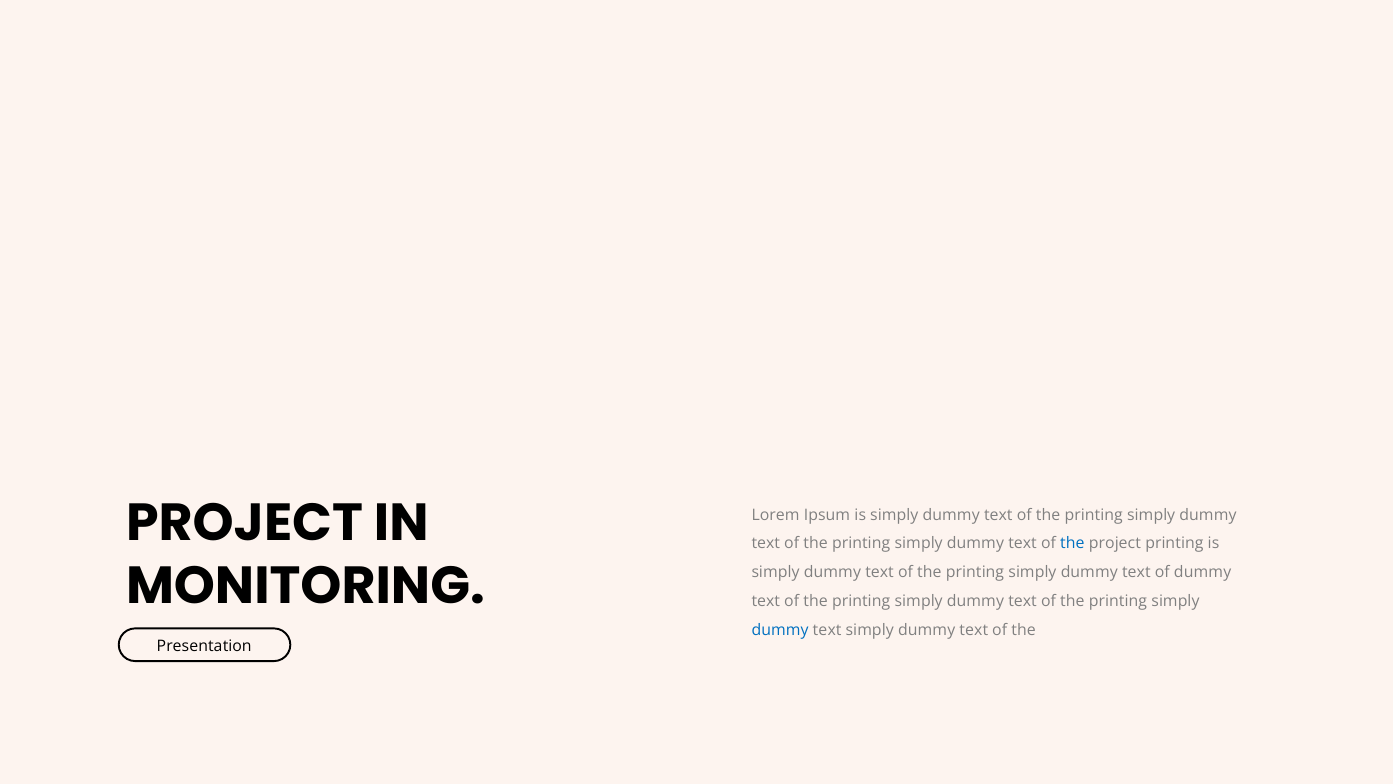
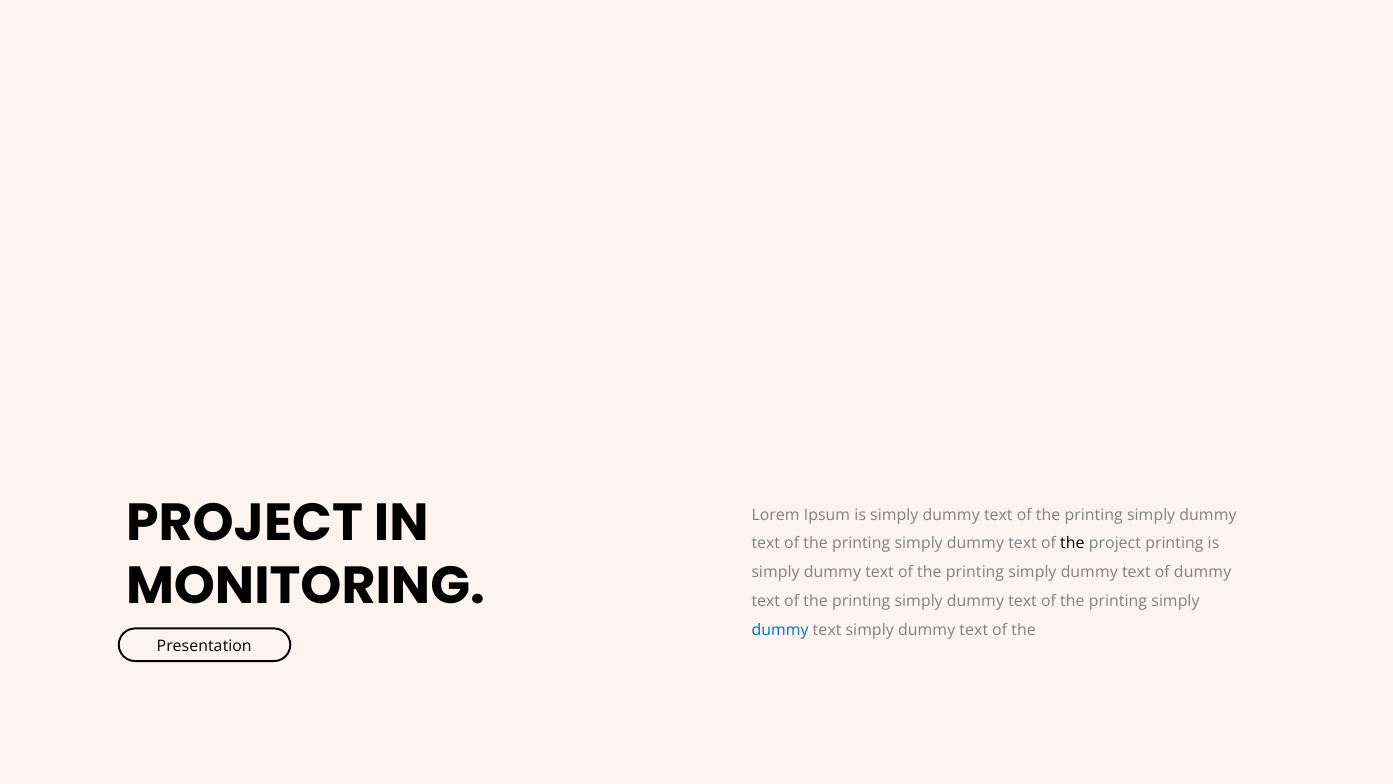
the at (1072, 543) colour: blue -> black
